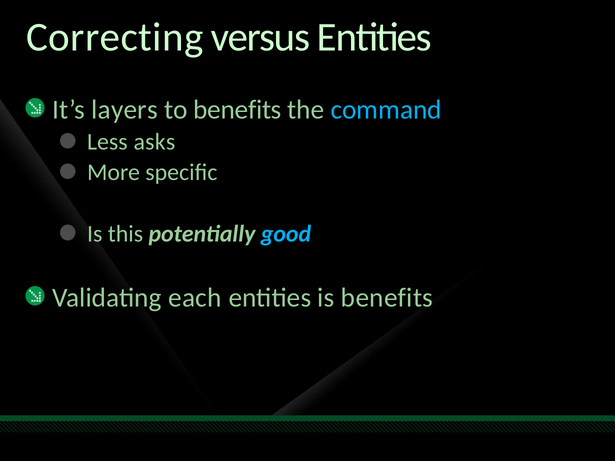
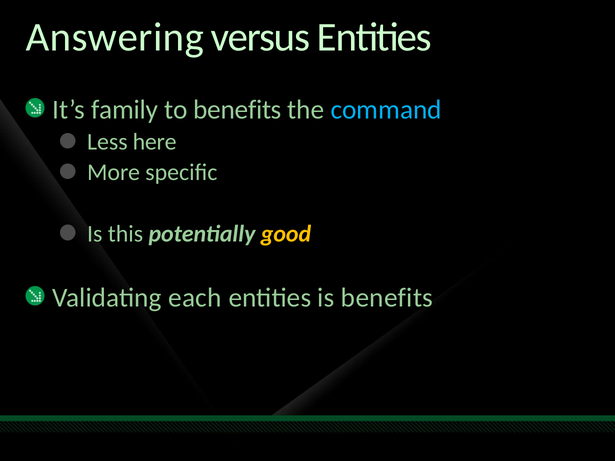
Correcting: Correcting -> Answering
layers: layers -> family
asks: asks -> here
good colour: light blue -> yellow
